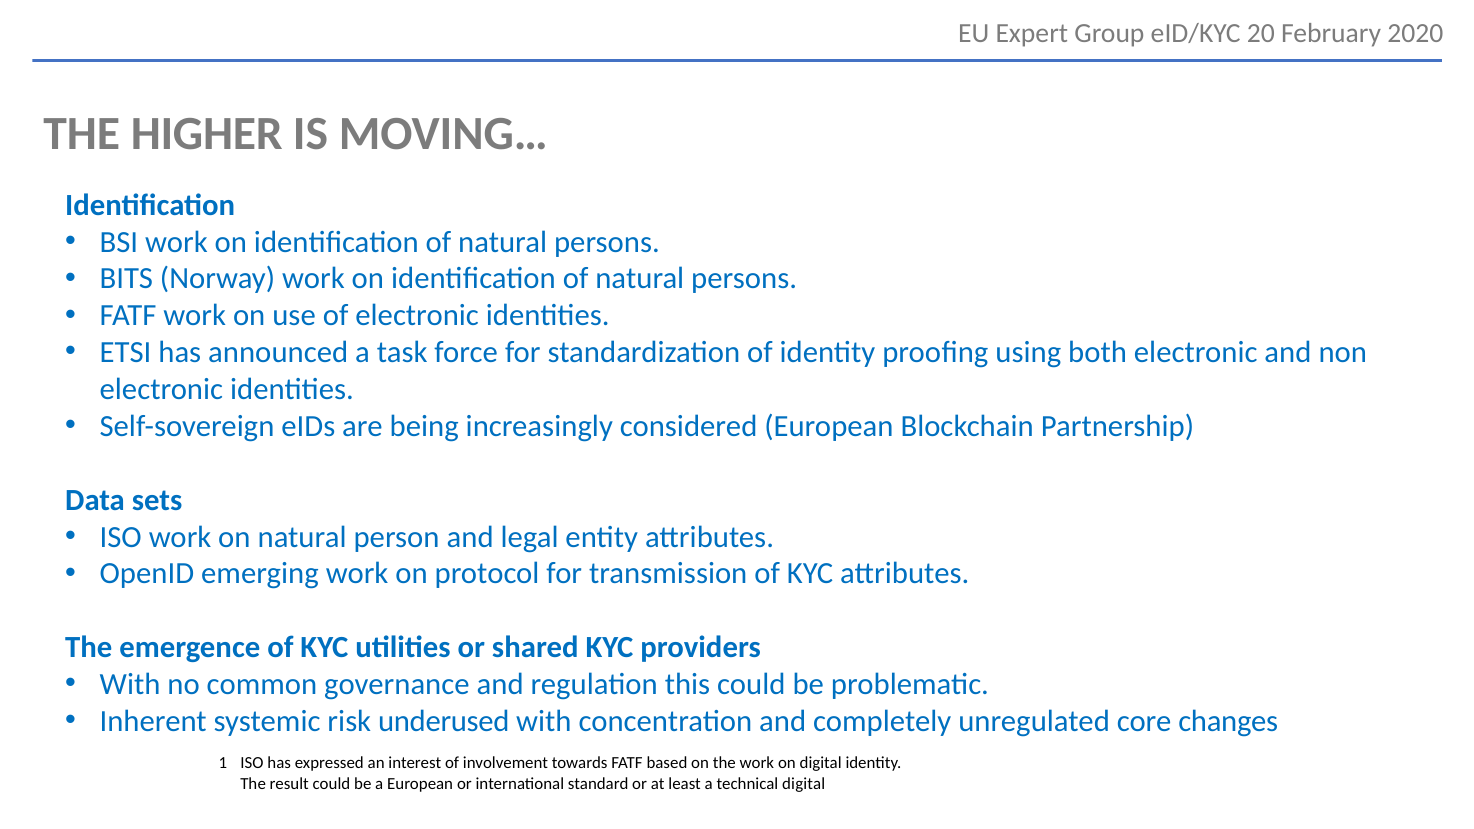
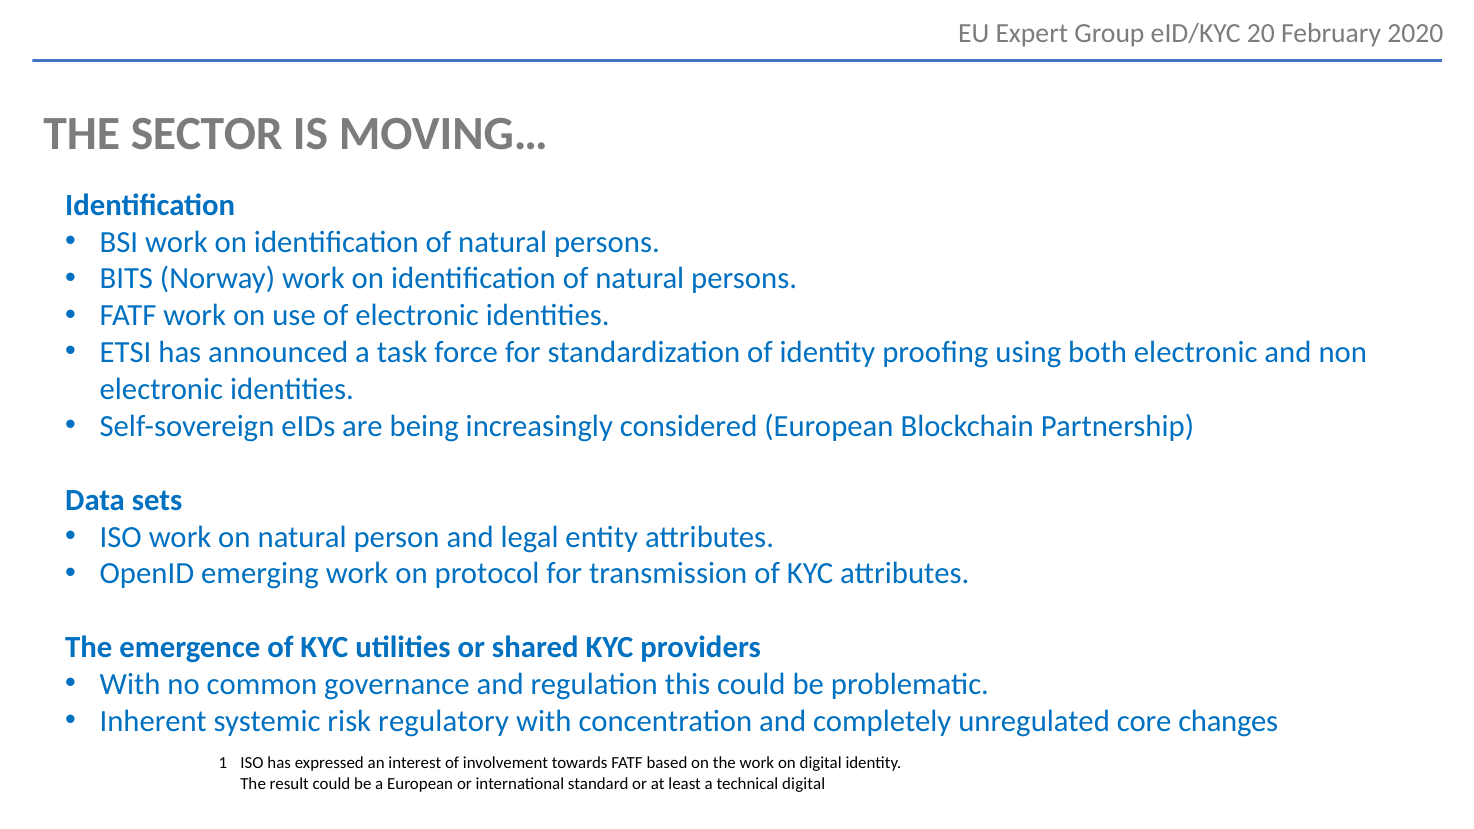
HIGHER: HIGHER -> SECTOR
underused: underused -> regulatory
